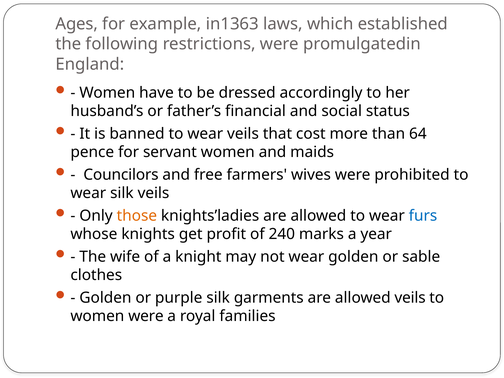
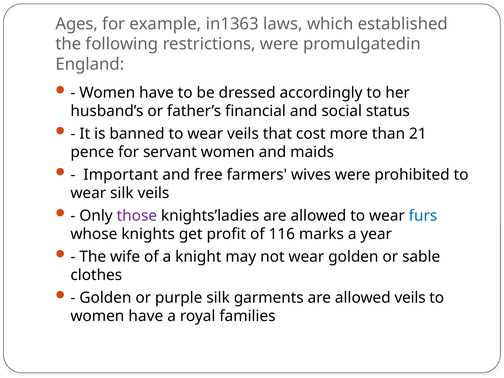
64: 64 -> 21
Councilors: Councilors -> Important
those colour: orange -> purple
240: 240 -> 116
were at (146, 316): were -> have
